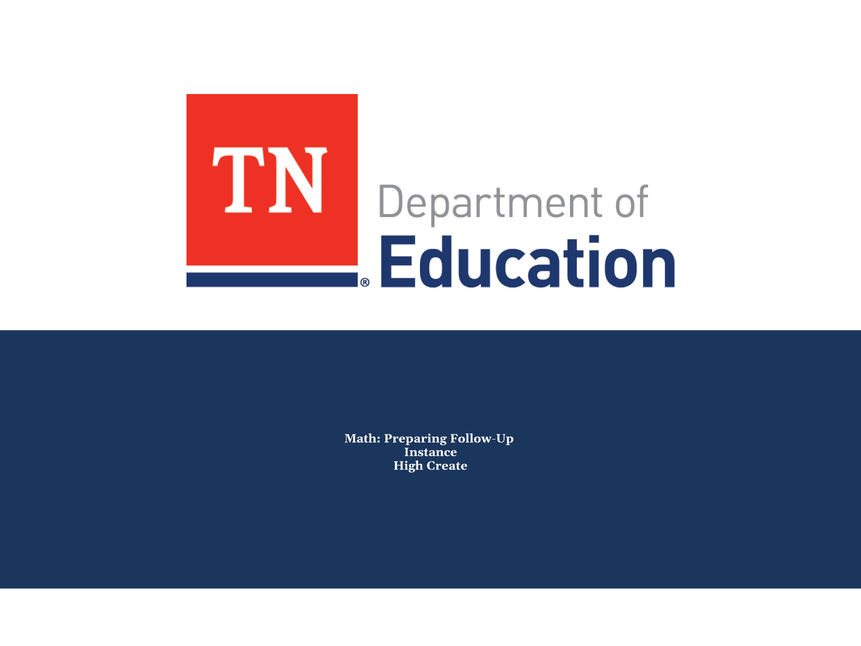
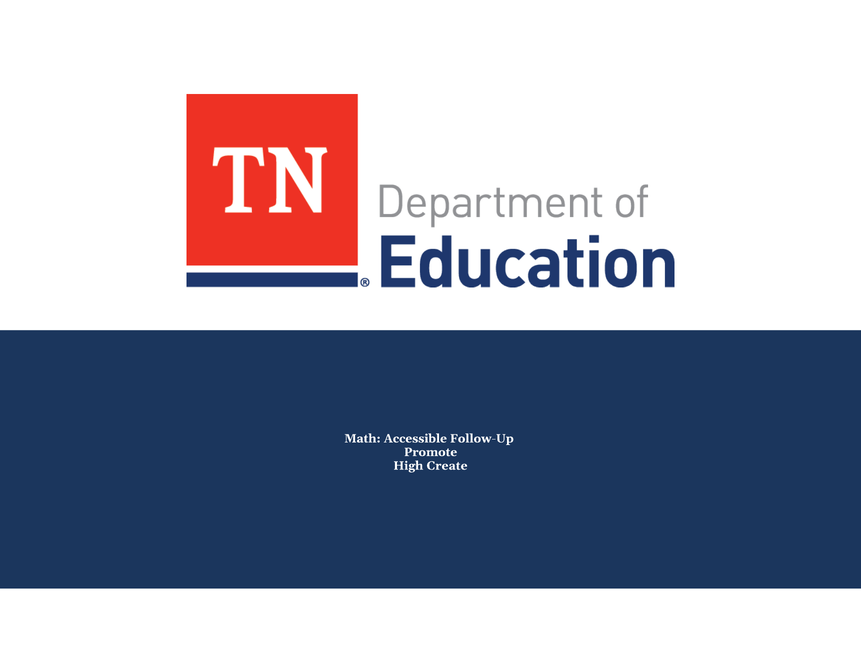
Preparing: Preparing -> Accessible
Instance: Instance -> Promote
